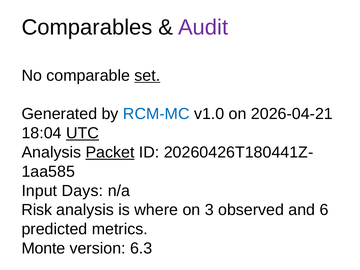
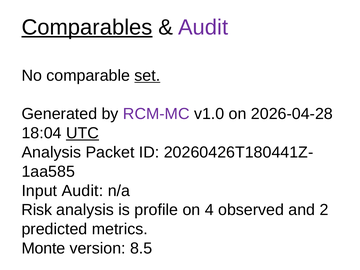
Comparables underline: none -> present
RCM-MC colour: blue -> purple
2026-04-21: 2026-04-21 -> 2026-04-28
Packet underline: present -> none
Input Days: Days -> Audit
where: where -> profile
3: 3 -> 4
6: 6 -> 2
6.3: 6.3 -> 8.5
